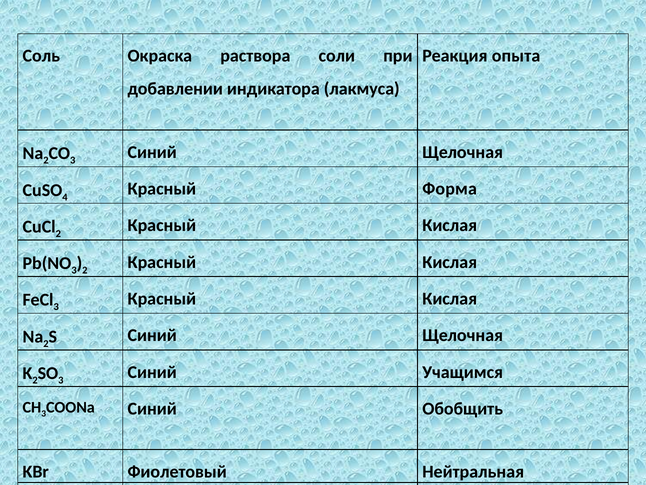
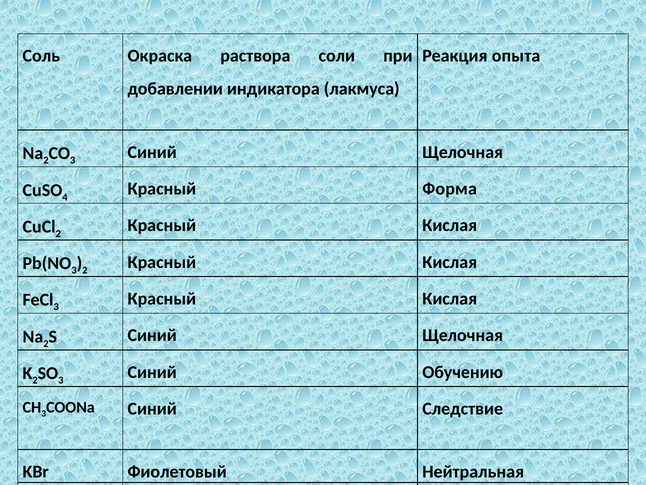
Учащимся: Учащимся -> Обучению
Обобщить: Обобщить -> Следствие
